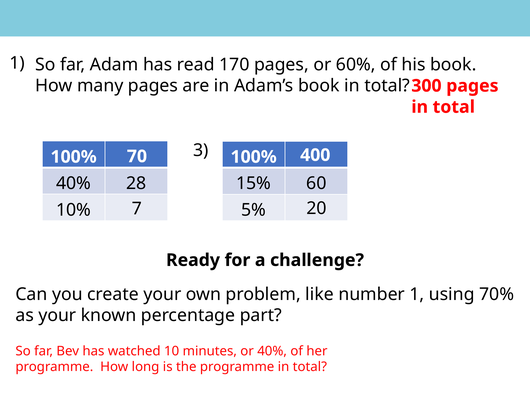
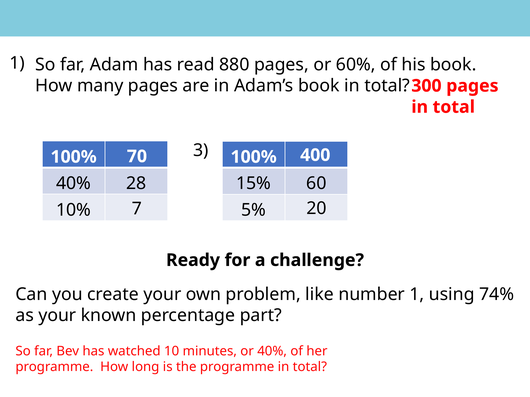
170: 170 -> 880
70%: 70% -> 74%
